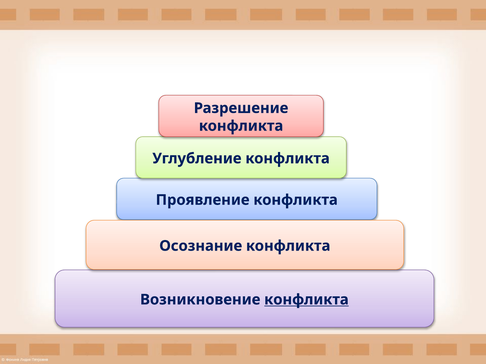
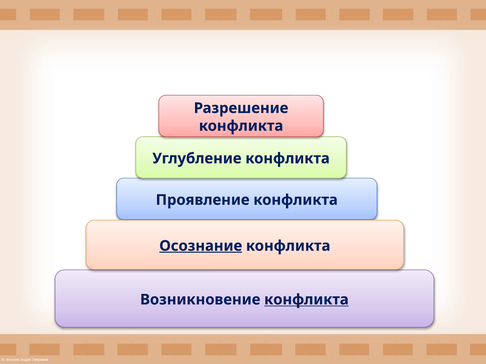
Осознание underline: none -> present
